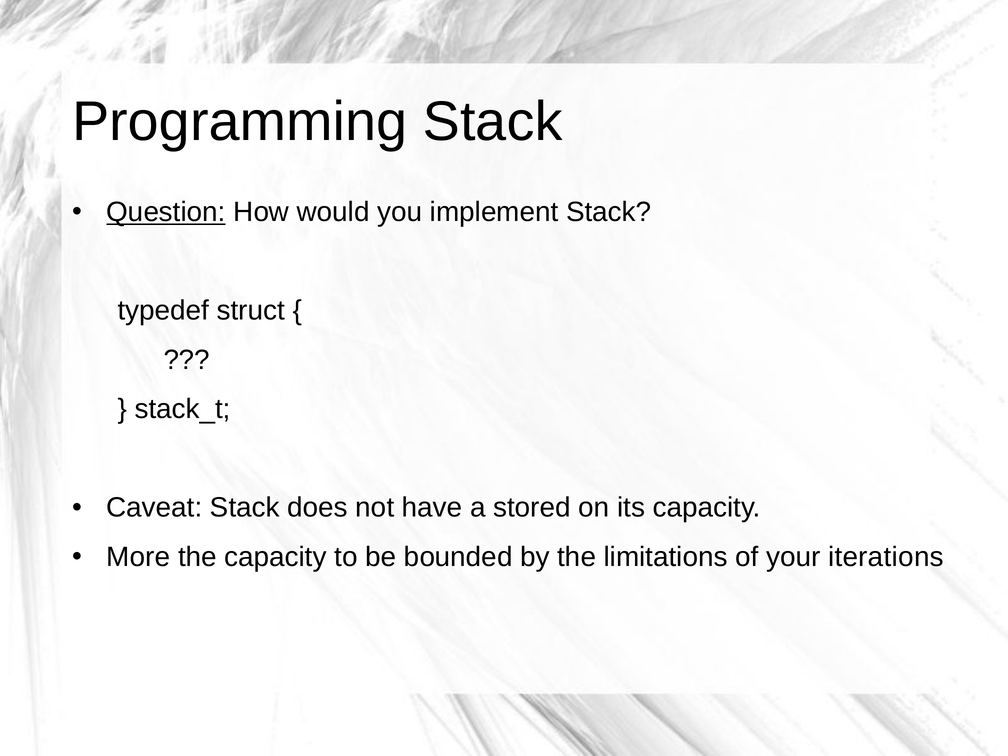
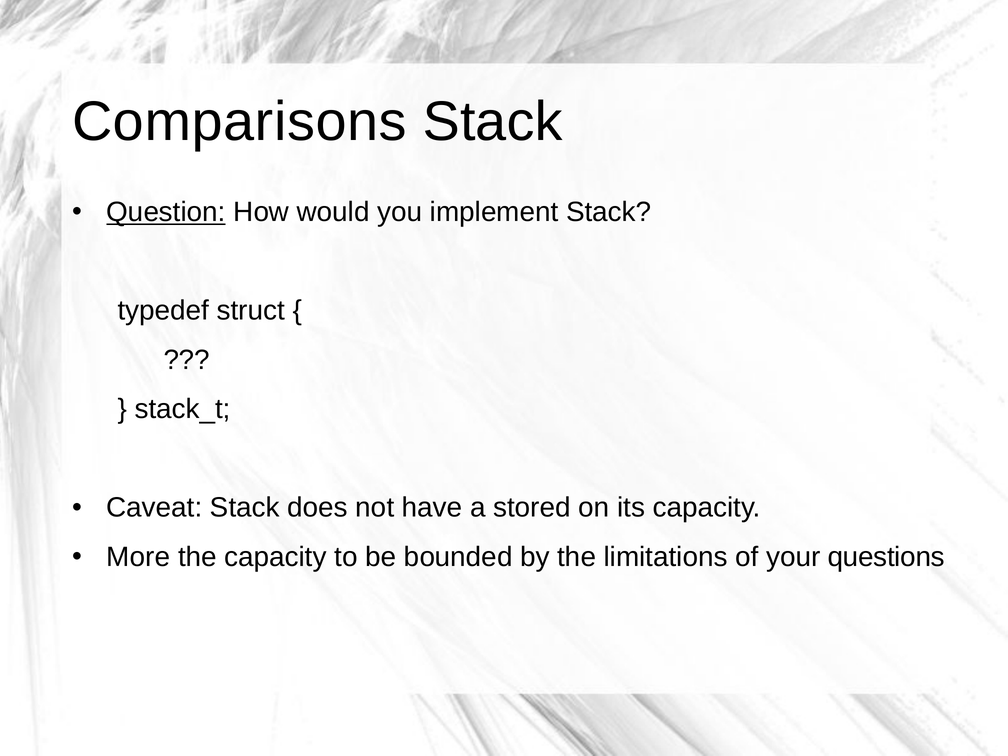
Programming: Programming -> Comparisons
iterations: iterations -> questions
